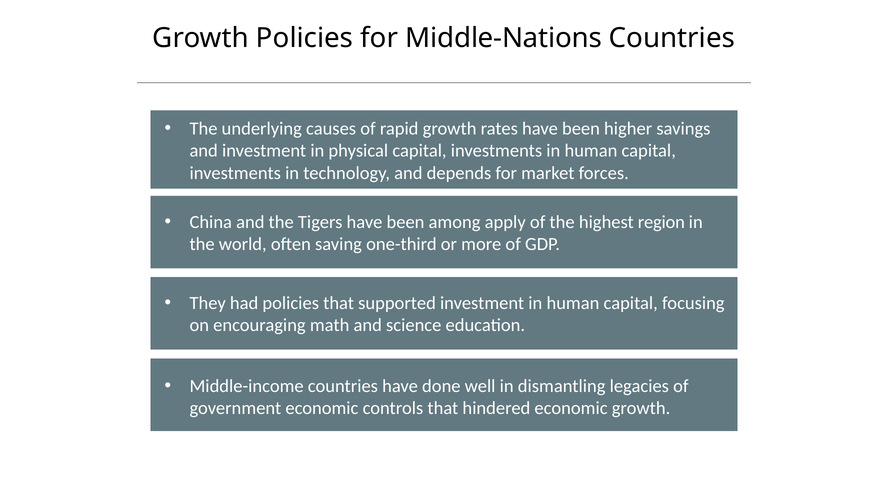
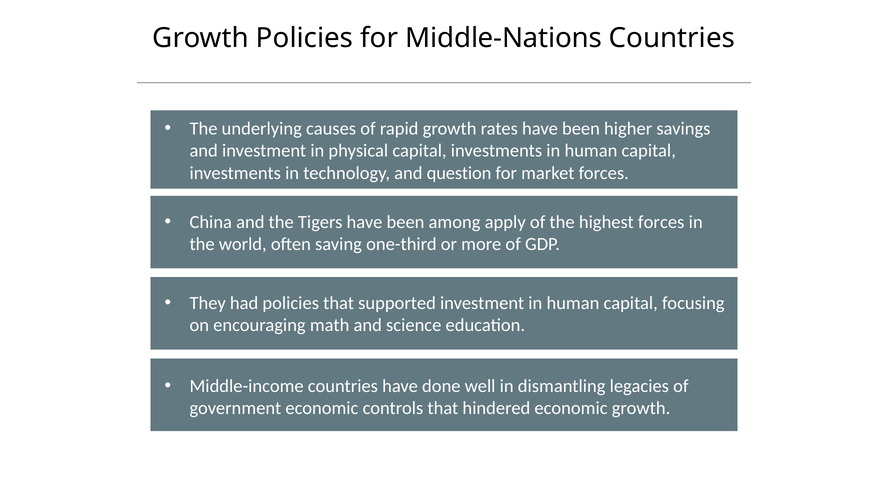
depends: depends -> question
highest region: region -> forces
